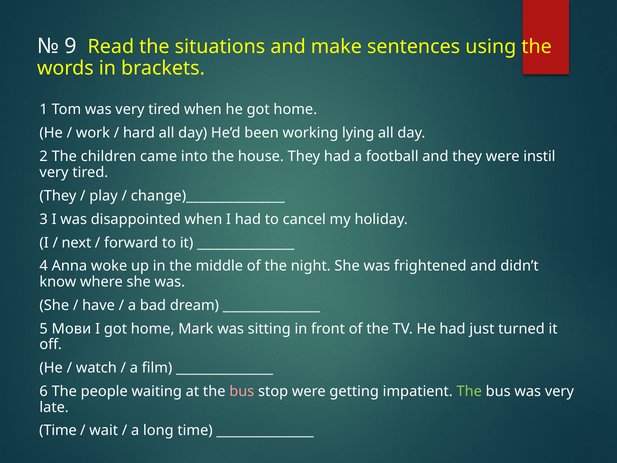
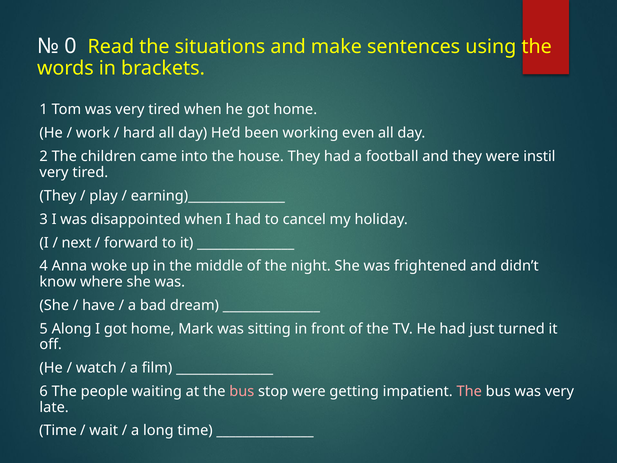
9: 9 -> 0
lying: lying -> even
change)_______________: change)_______________ -> earning)_______________
Мови: Мови -> Along
The at (469, 391) colour: light green -> pink
